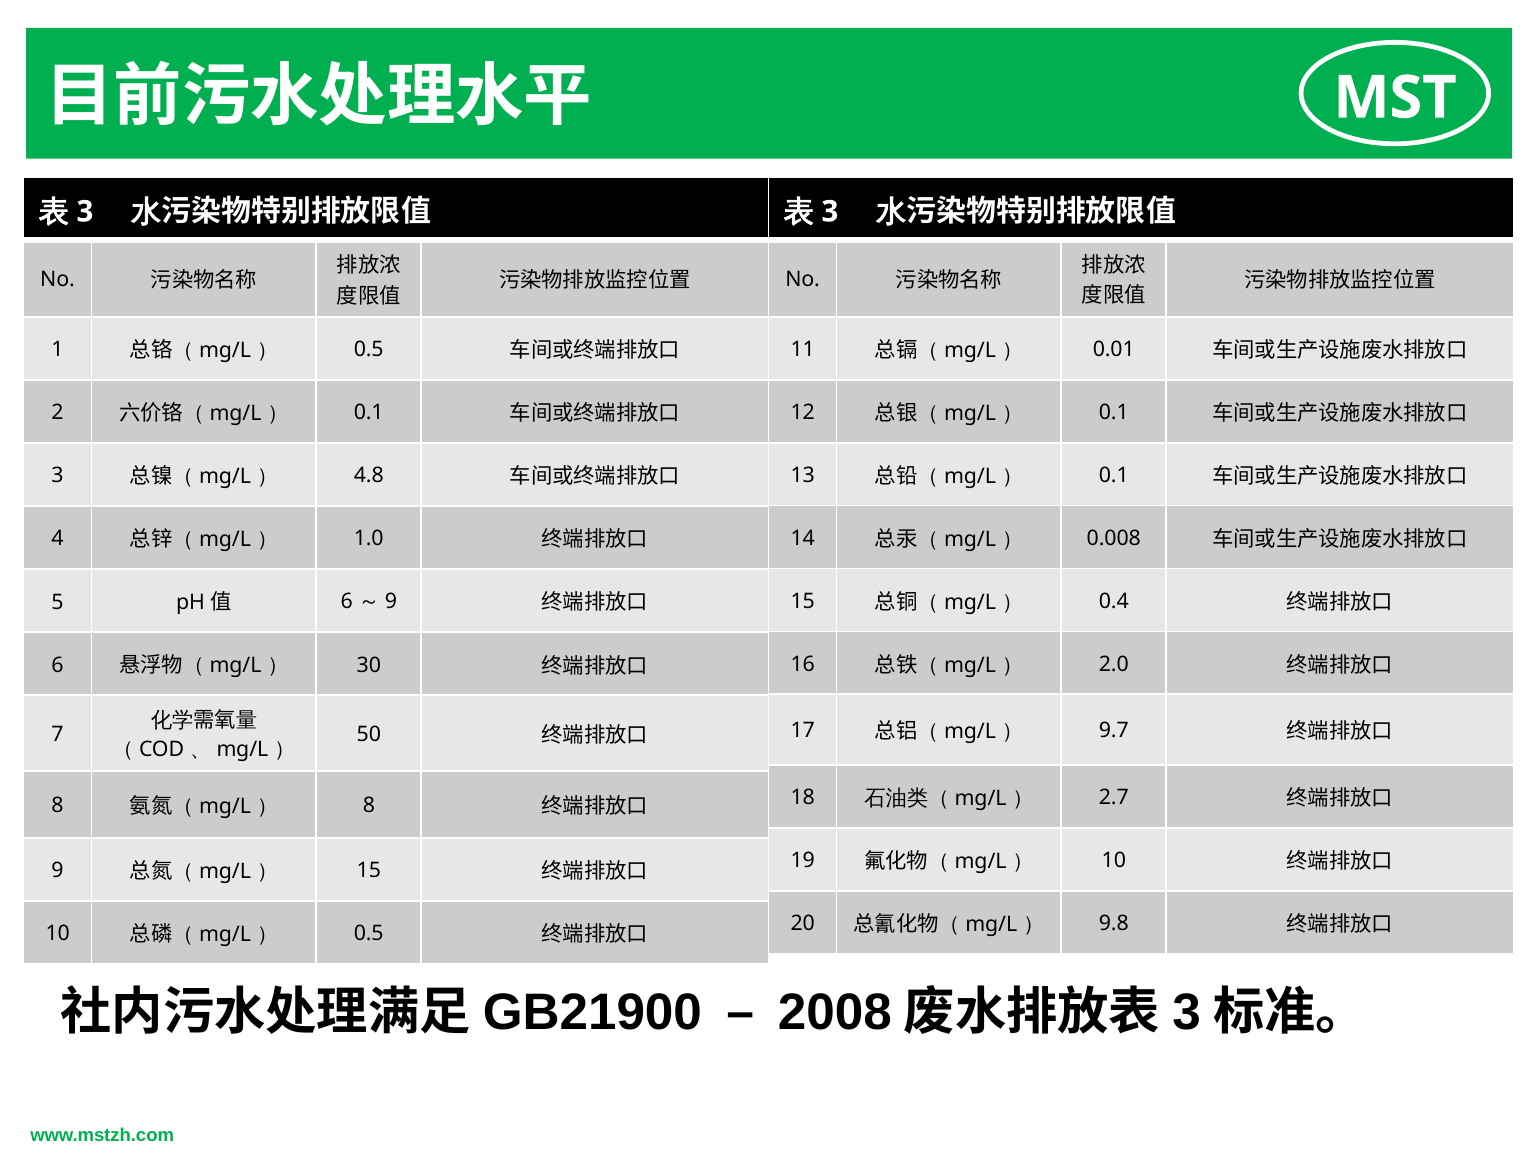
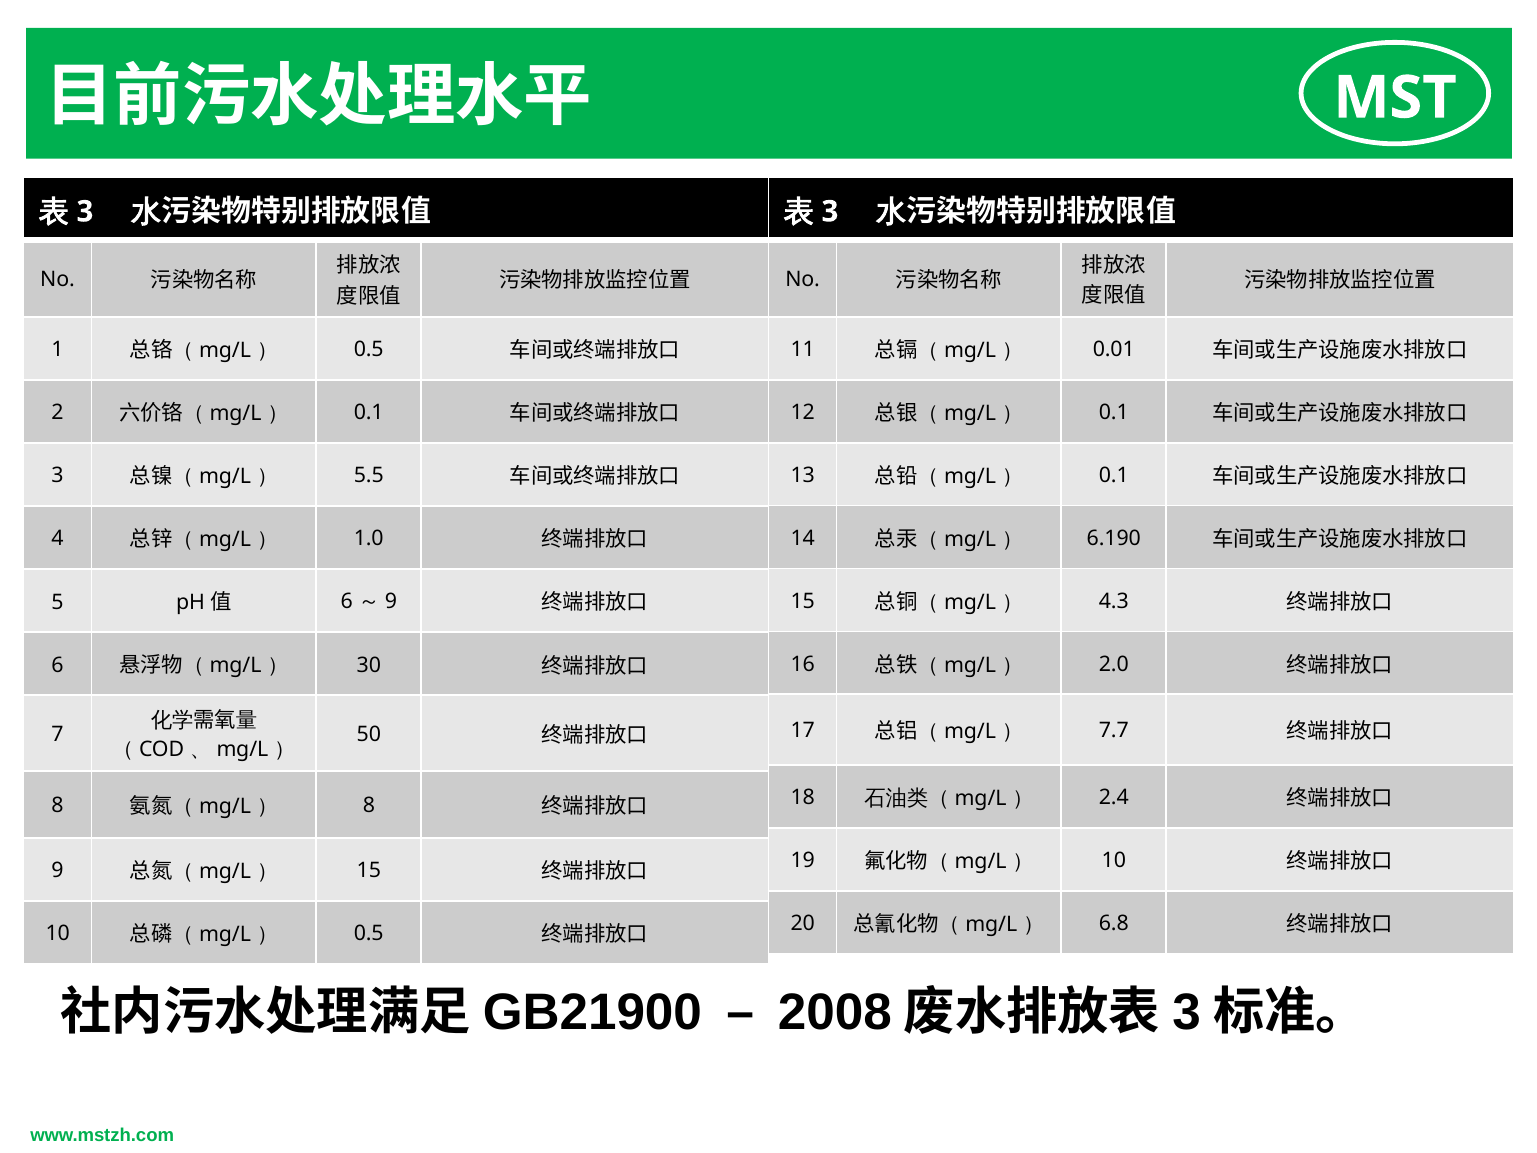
4.8: 4.8 -> 5.5
0.008: 0.008 -> 6.190
0.4: 0.4 -> 4.3
9.7: 9.7 -> 7.7
2.7: 2.7 -> 2.4
9.8: 9.8 -> 6.8
